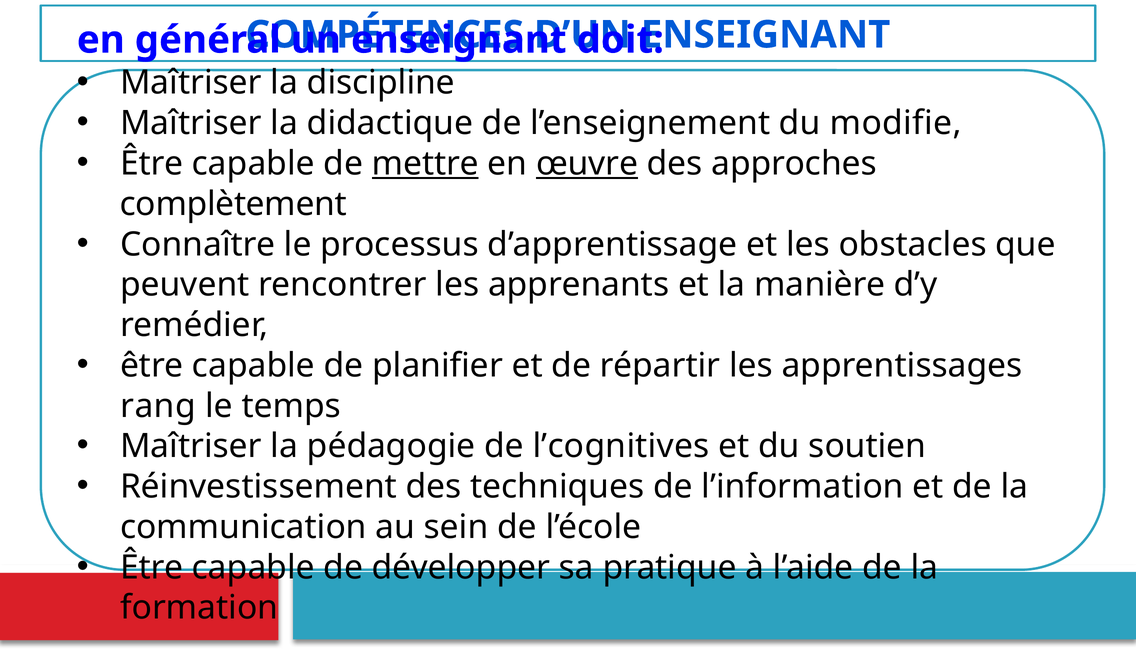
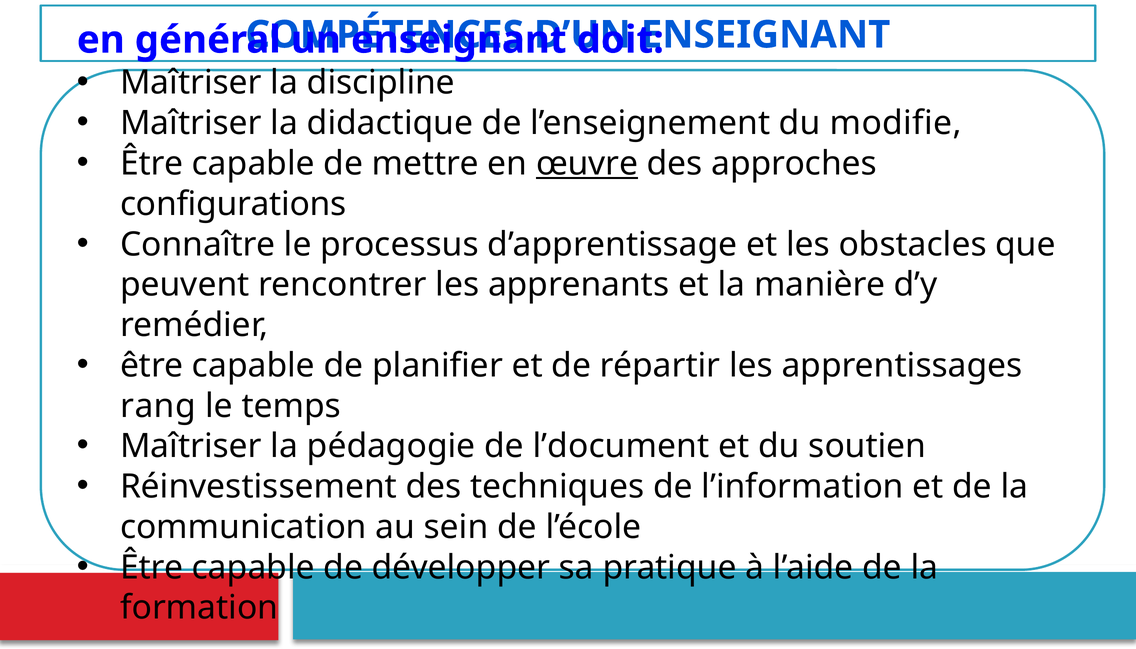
mettre underline: present -> none
complètement: complètement -> configurations
l’cognitives: l’cognitives -> l’document
